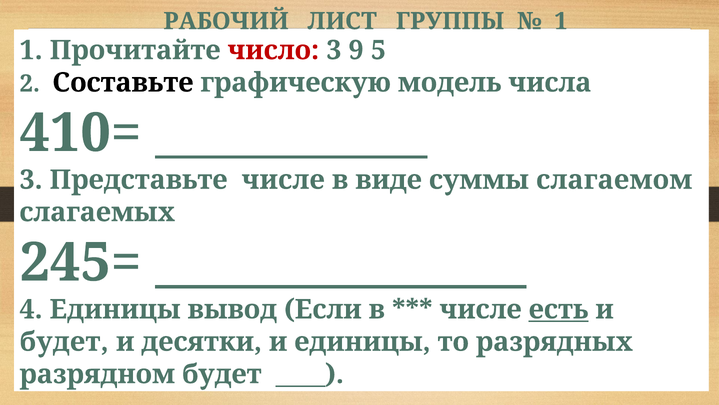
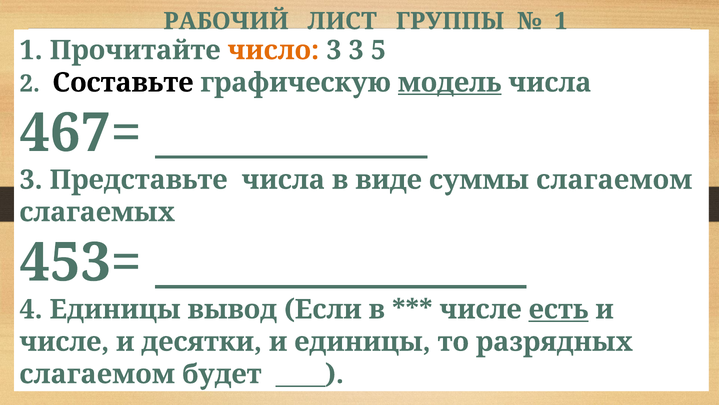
число colour: red -> orange
3 9: 9 -> 3
модель underline: none -> present
410=: 410= -> 467=
Представьте числе: числе -> числа
245=: 245= -> 453=
будет at (64, 341): будет -> числе
разрядном at (97, 374): разрядном -> слагаемом
